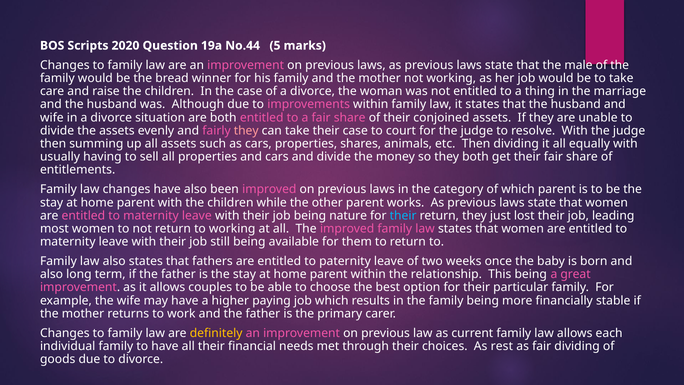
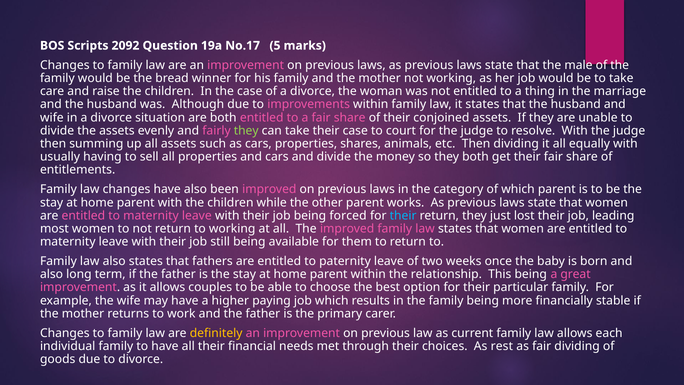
2020: 2020 -> 2092
No.44: No.44 -> No.17
they at (246, 131) colour: pink -> light green
nature: nature -> forced
